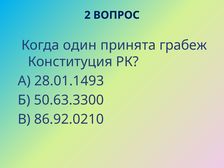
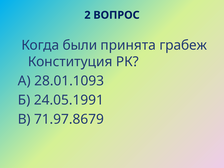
один: один -> были
28.01.1493: 28.01.1493 -> 28.01.1093
50.63.3300: 50.63.3300 -> 24.05.1991
86.92.0210: 86.92.0210 -> 71.97.8679
